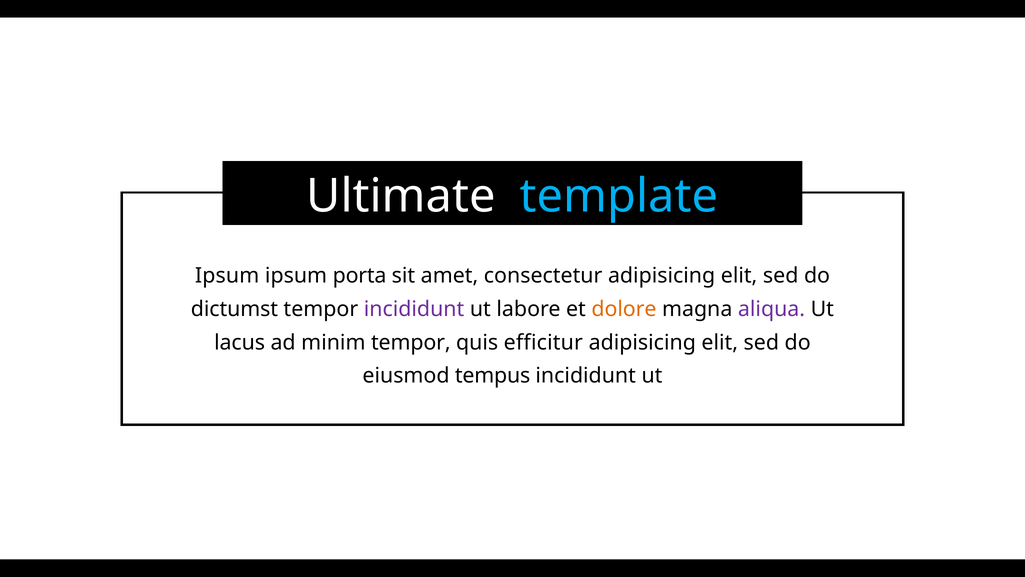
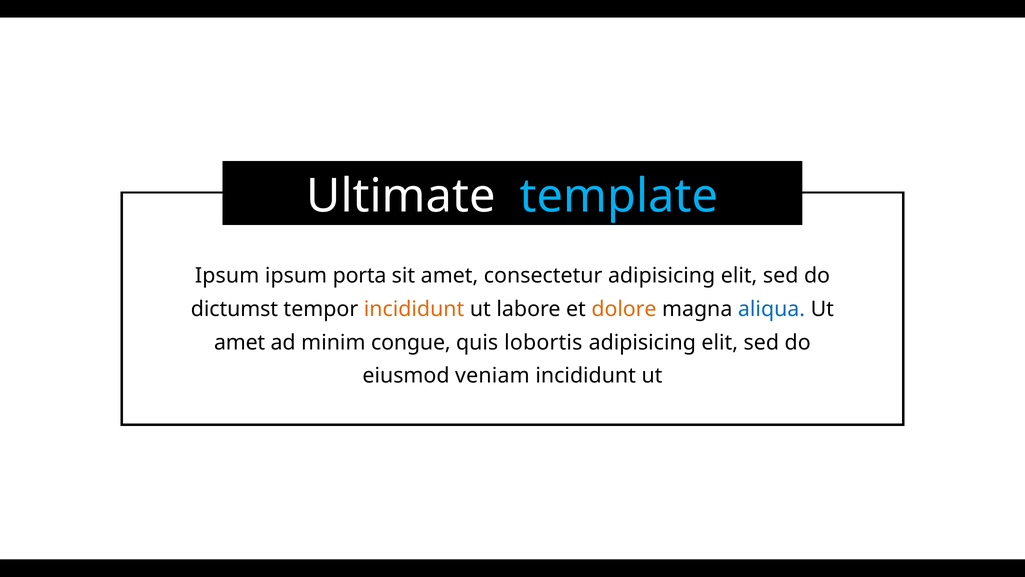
incididunt at (414, 309) colour: purple -> orange
aliqua colour: purple -> blue
lacus at (240, 342): lacus -> amet
minim tempor: tempor -> congue
efficitur: efficitur -> lobortis
tempus: tempus -> veniam
